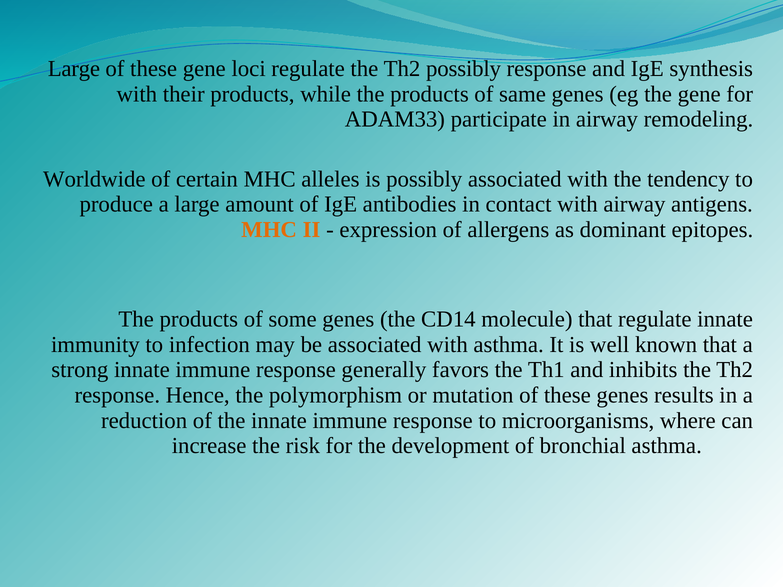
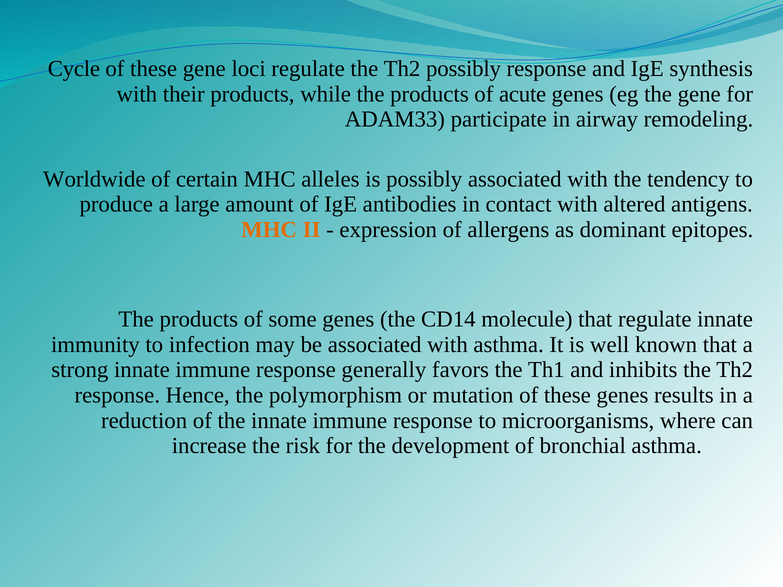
Large at (74, 69): Large -> Cycle
same: same -> acute
with airway: airway -> altered
